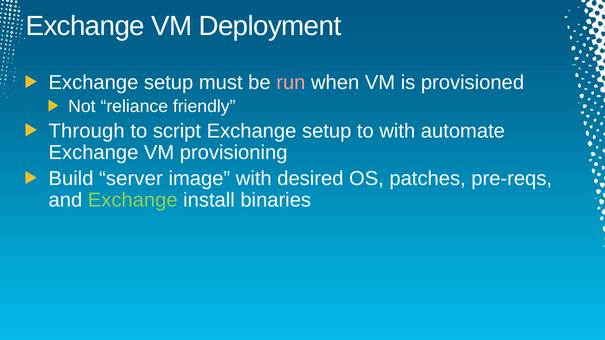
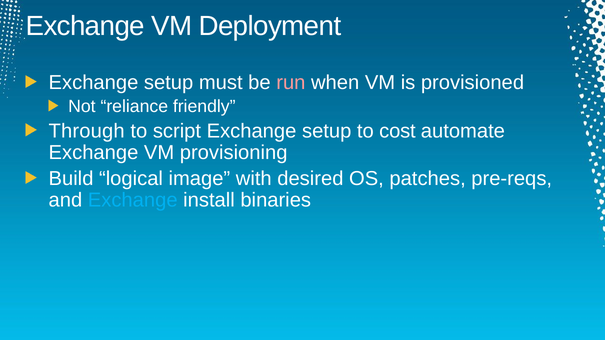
to with: with -> cost
server: server -> logical
Exchange at (133, 201) colour: light green -> light blue
